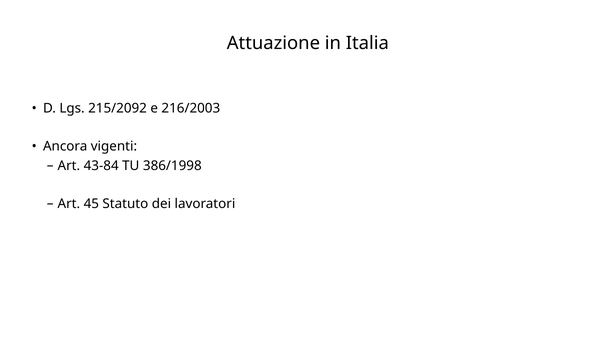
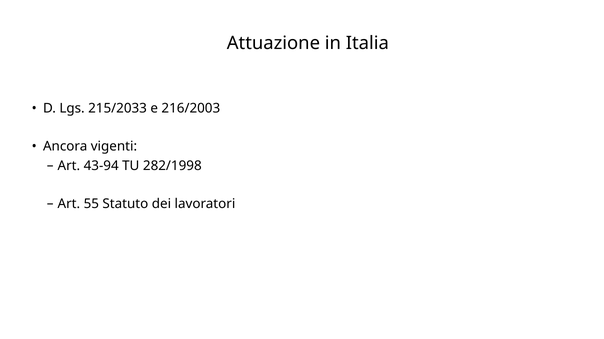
215/2092: 215/2092 -> 215/2033
43-84: 43-84 -> 43-94
386/1998: 386/1998 -> 282/1998
45: 45 -> 55
